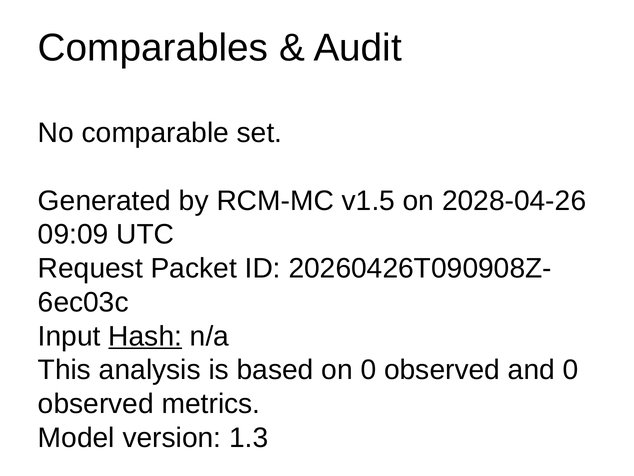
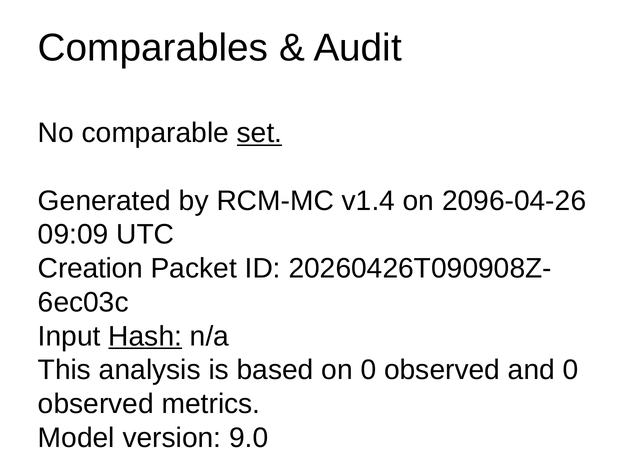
set underline: none -> present
v1.5: v1.5 -> v1.4
2028-04-26: 2028-04-26 -> 2096-04-26
Request: Request -> Creation
1.3: 1.3 -> 9.0
